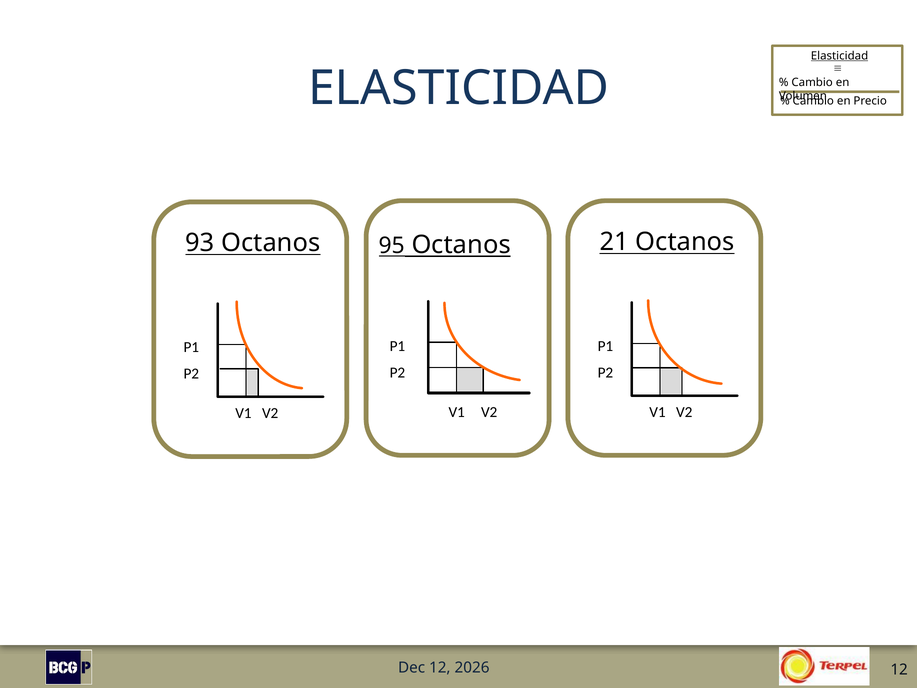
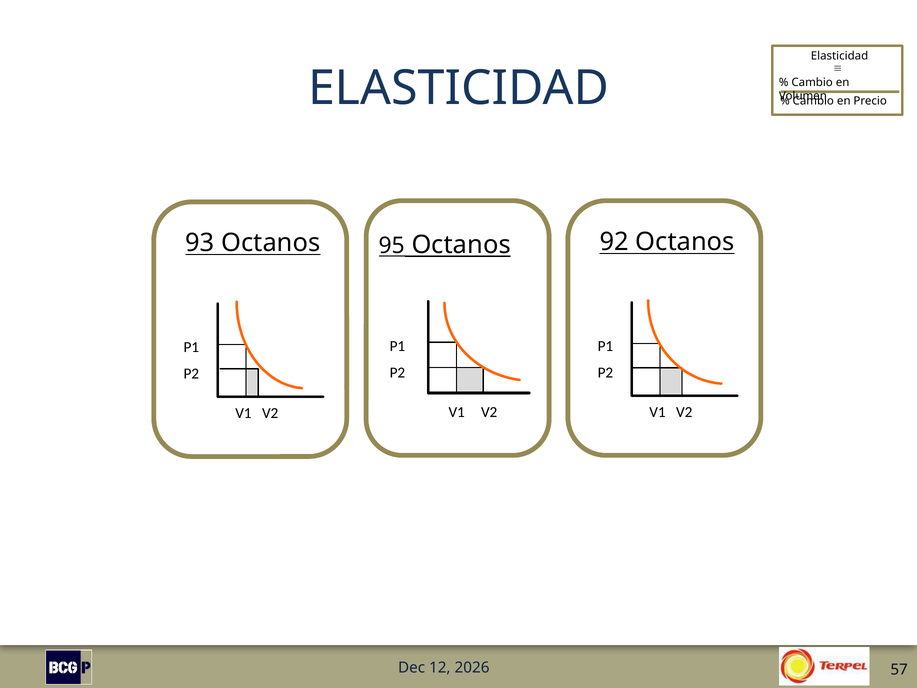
Elasticidad at (840, 56) underline: present -> none
21: 21 -> 92
12 at (899, 669): 12 -> 57
